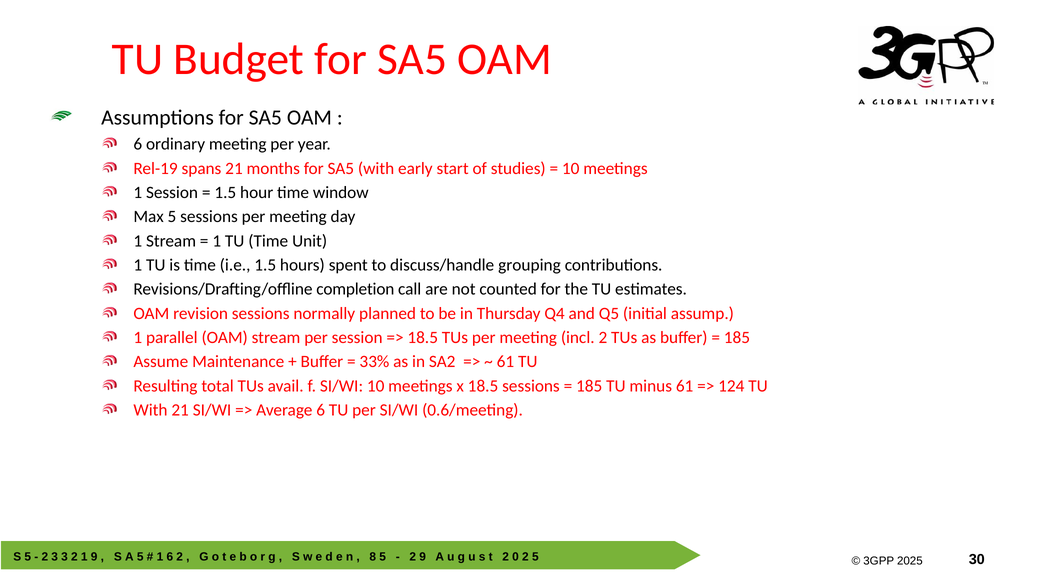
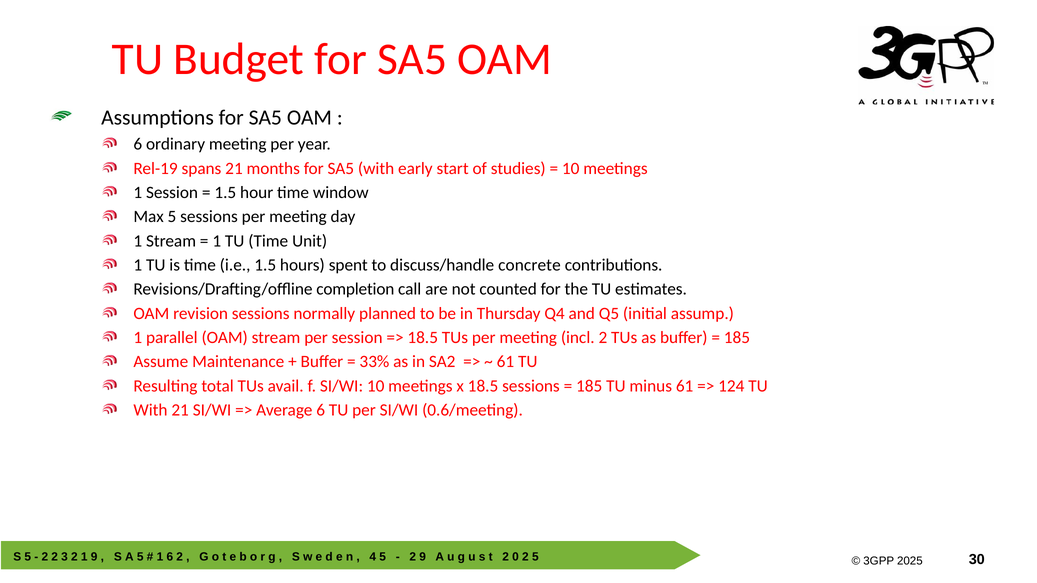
grouping: grouping -> concrete
2 3: 3 -> 2
8: 8 -> 4
